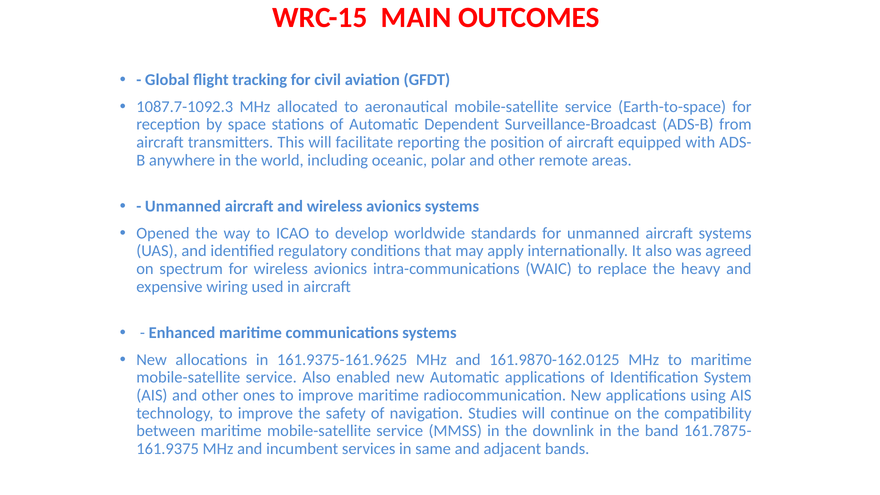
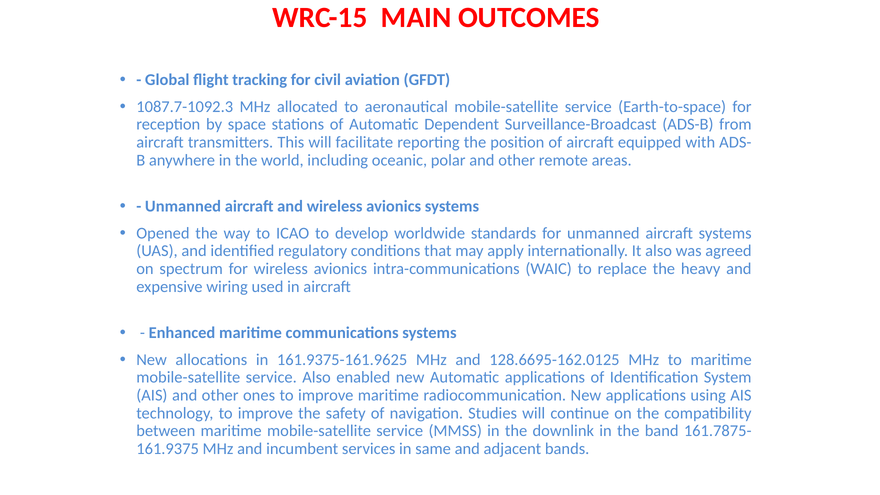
161.9870-162.0125: 161.9870-162.0125 -> 128.6695-162.0125
